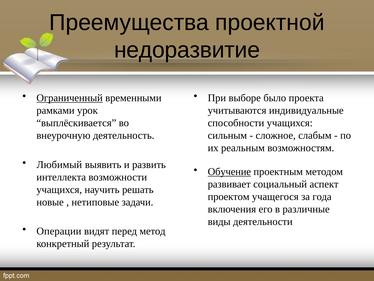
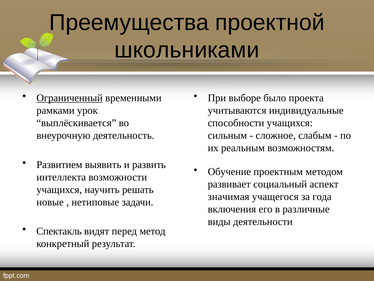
недоразвитие: недоразвитие -> школьниками
Любимый: Любимый -> Развитием
Обучение underline: present -> none
проектом: проектом -> значимая
Операции: Операции -> Спектакль
